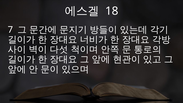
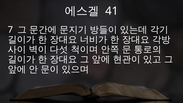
18: 18 -> 41
